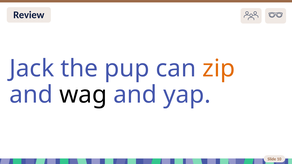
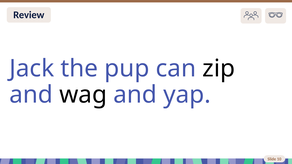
zip colour: orange -> black
